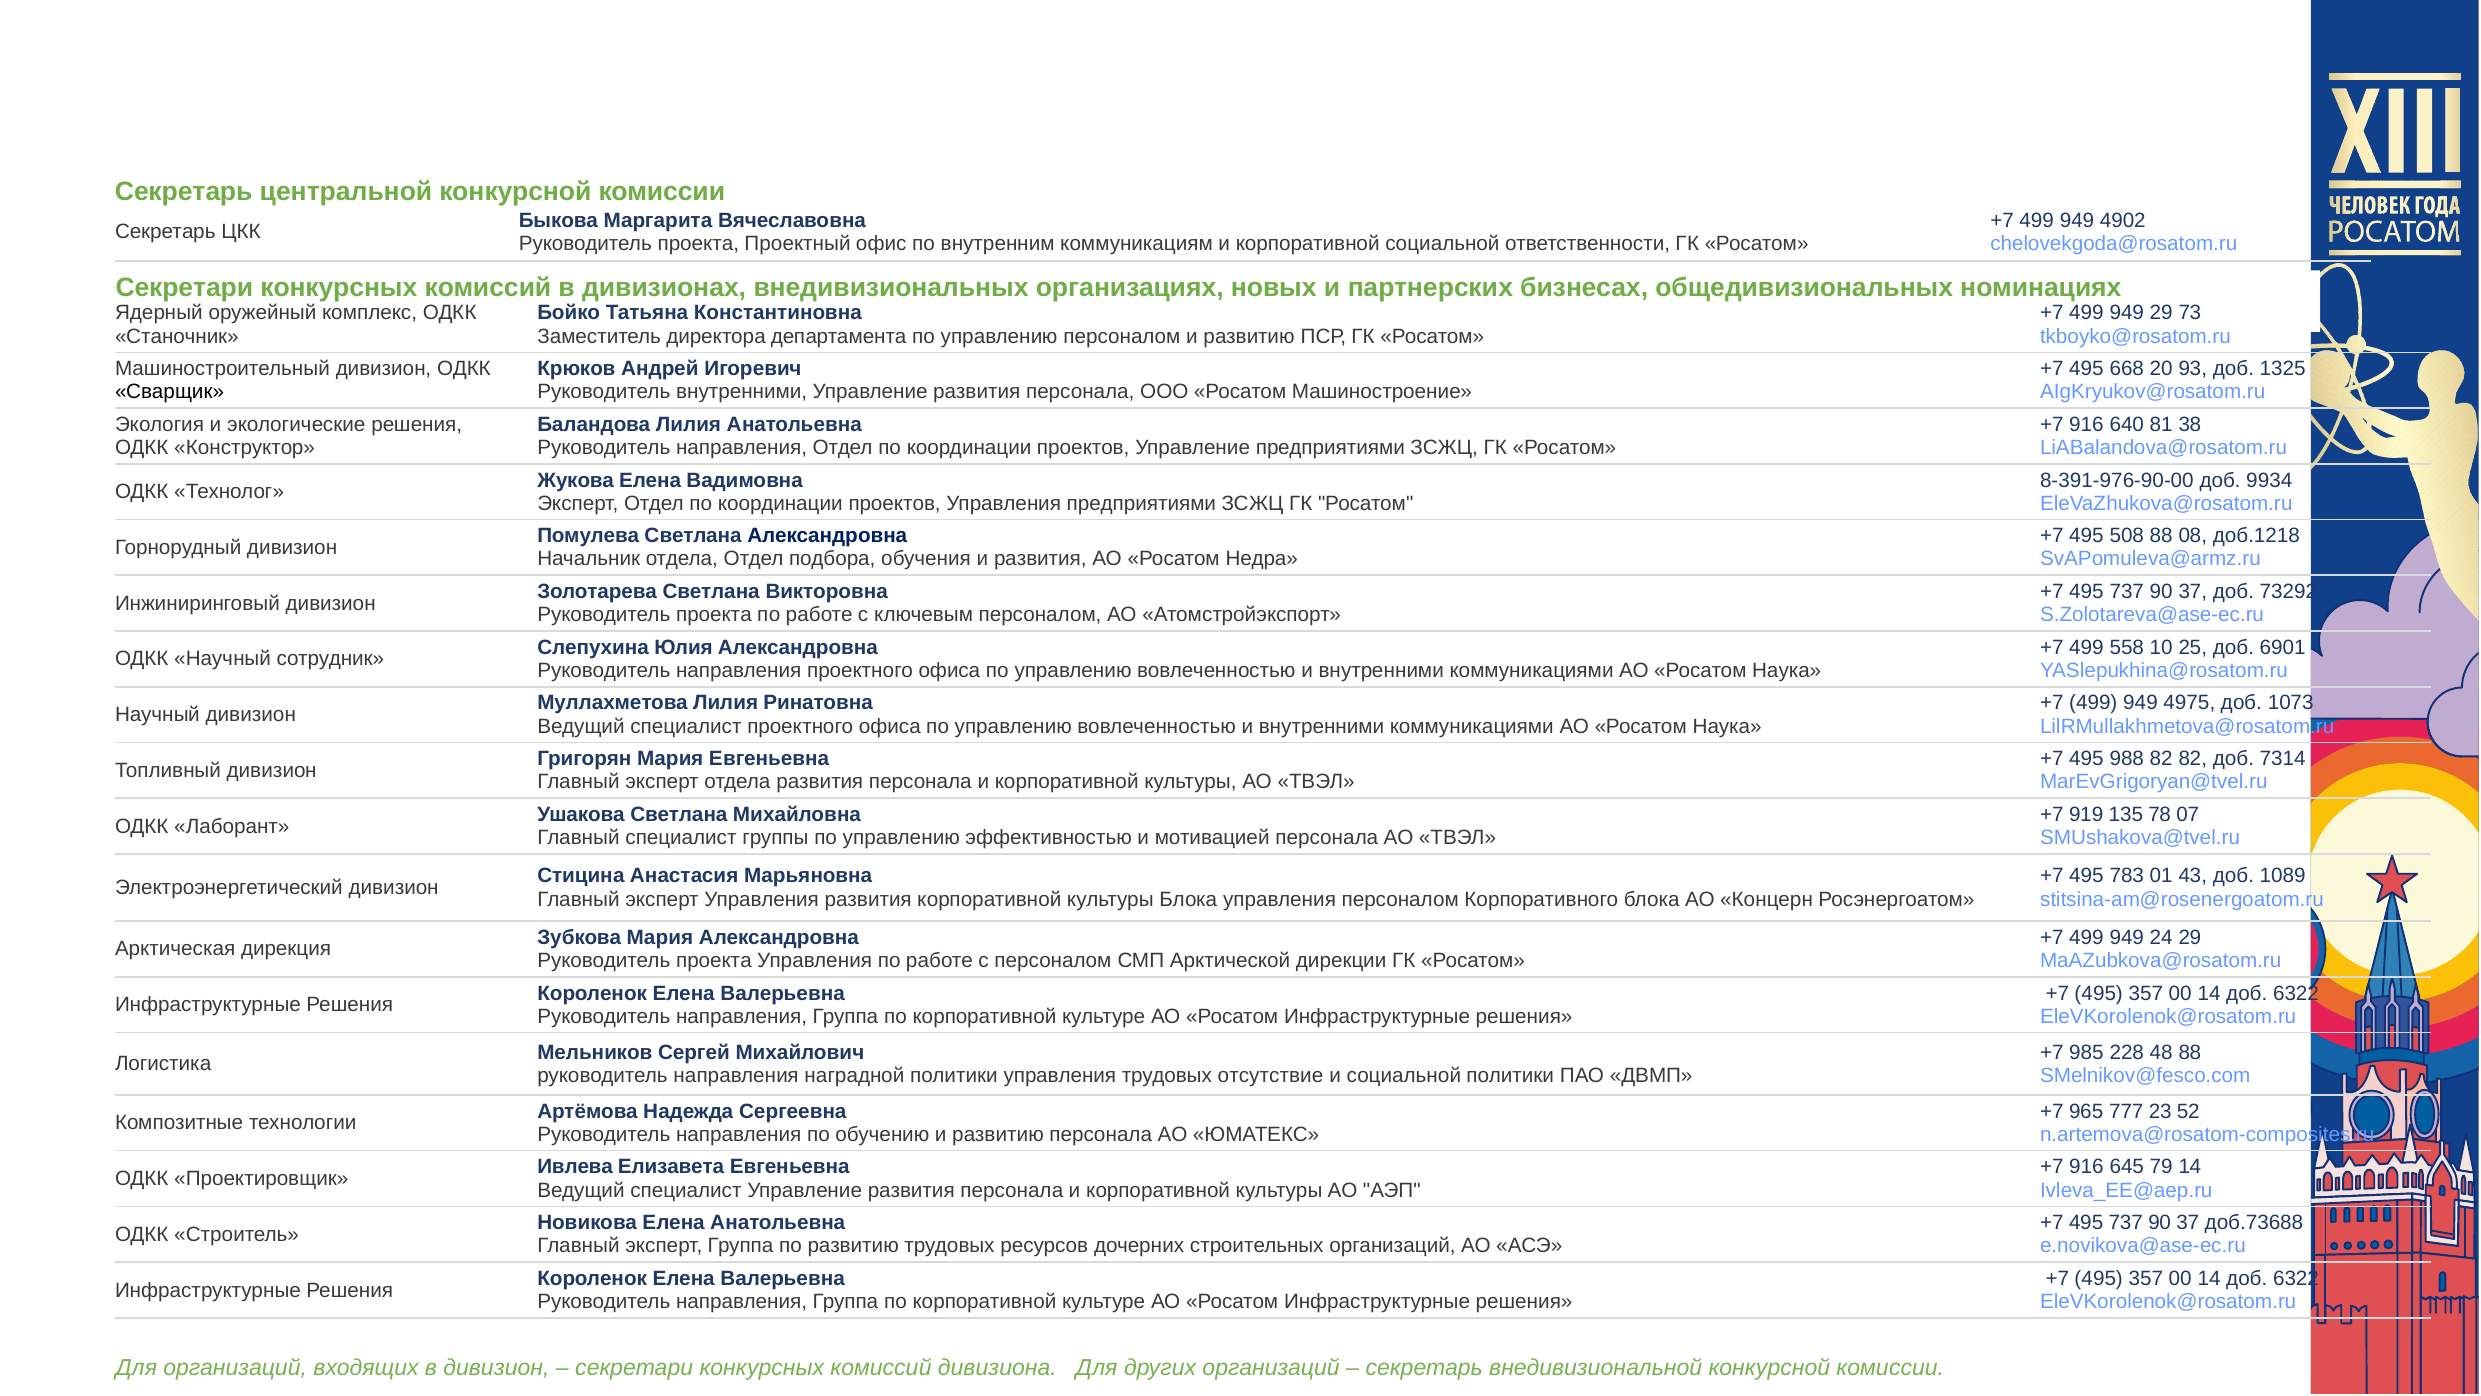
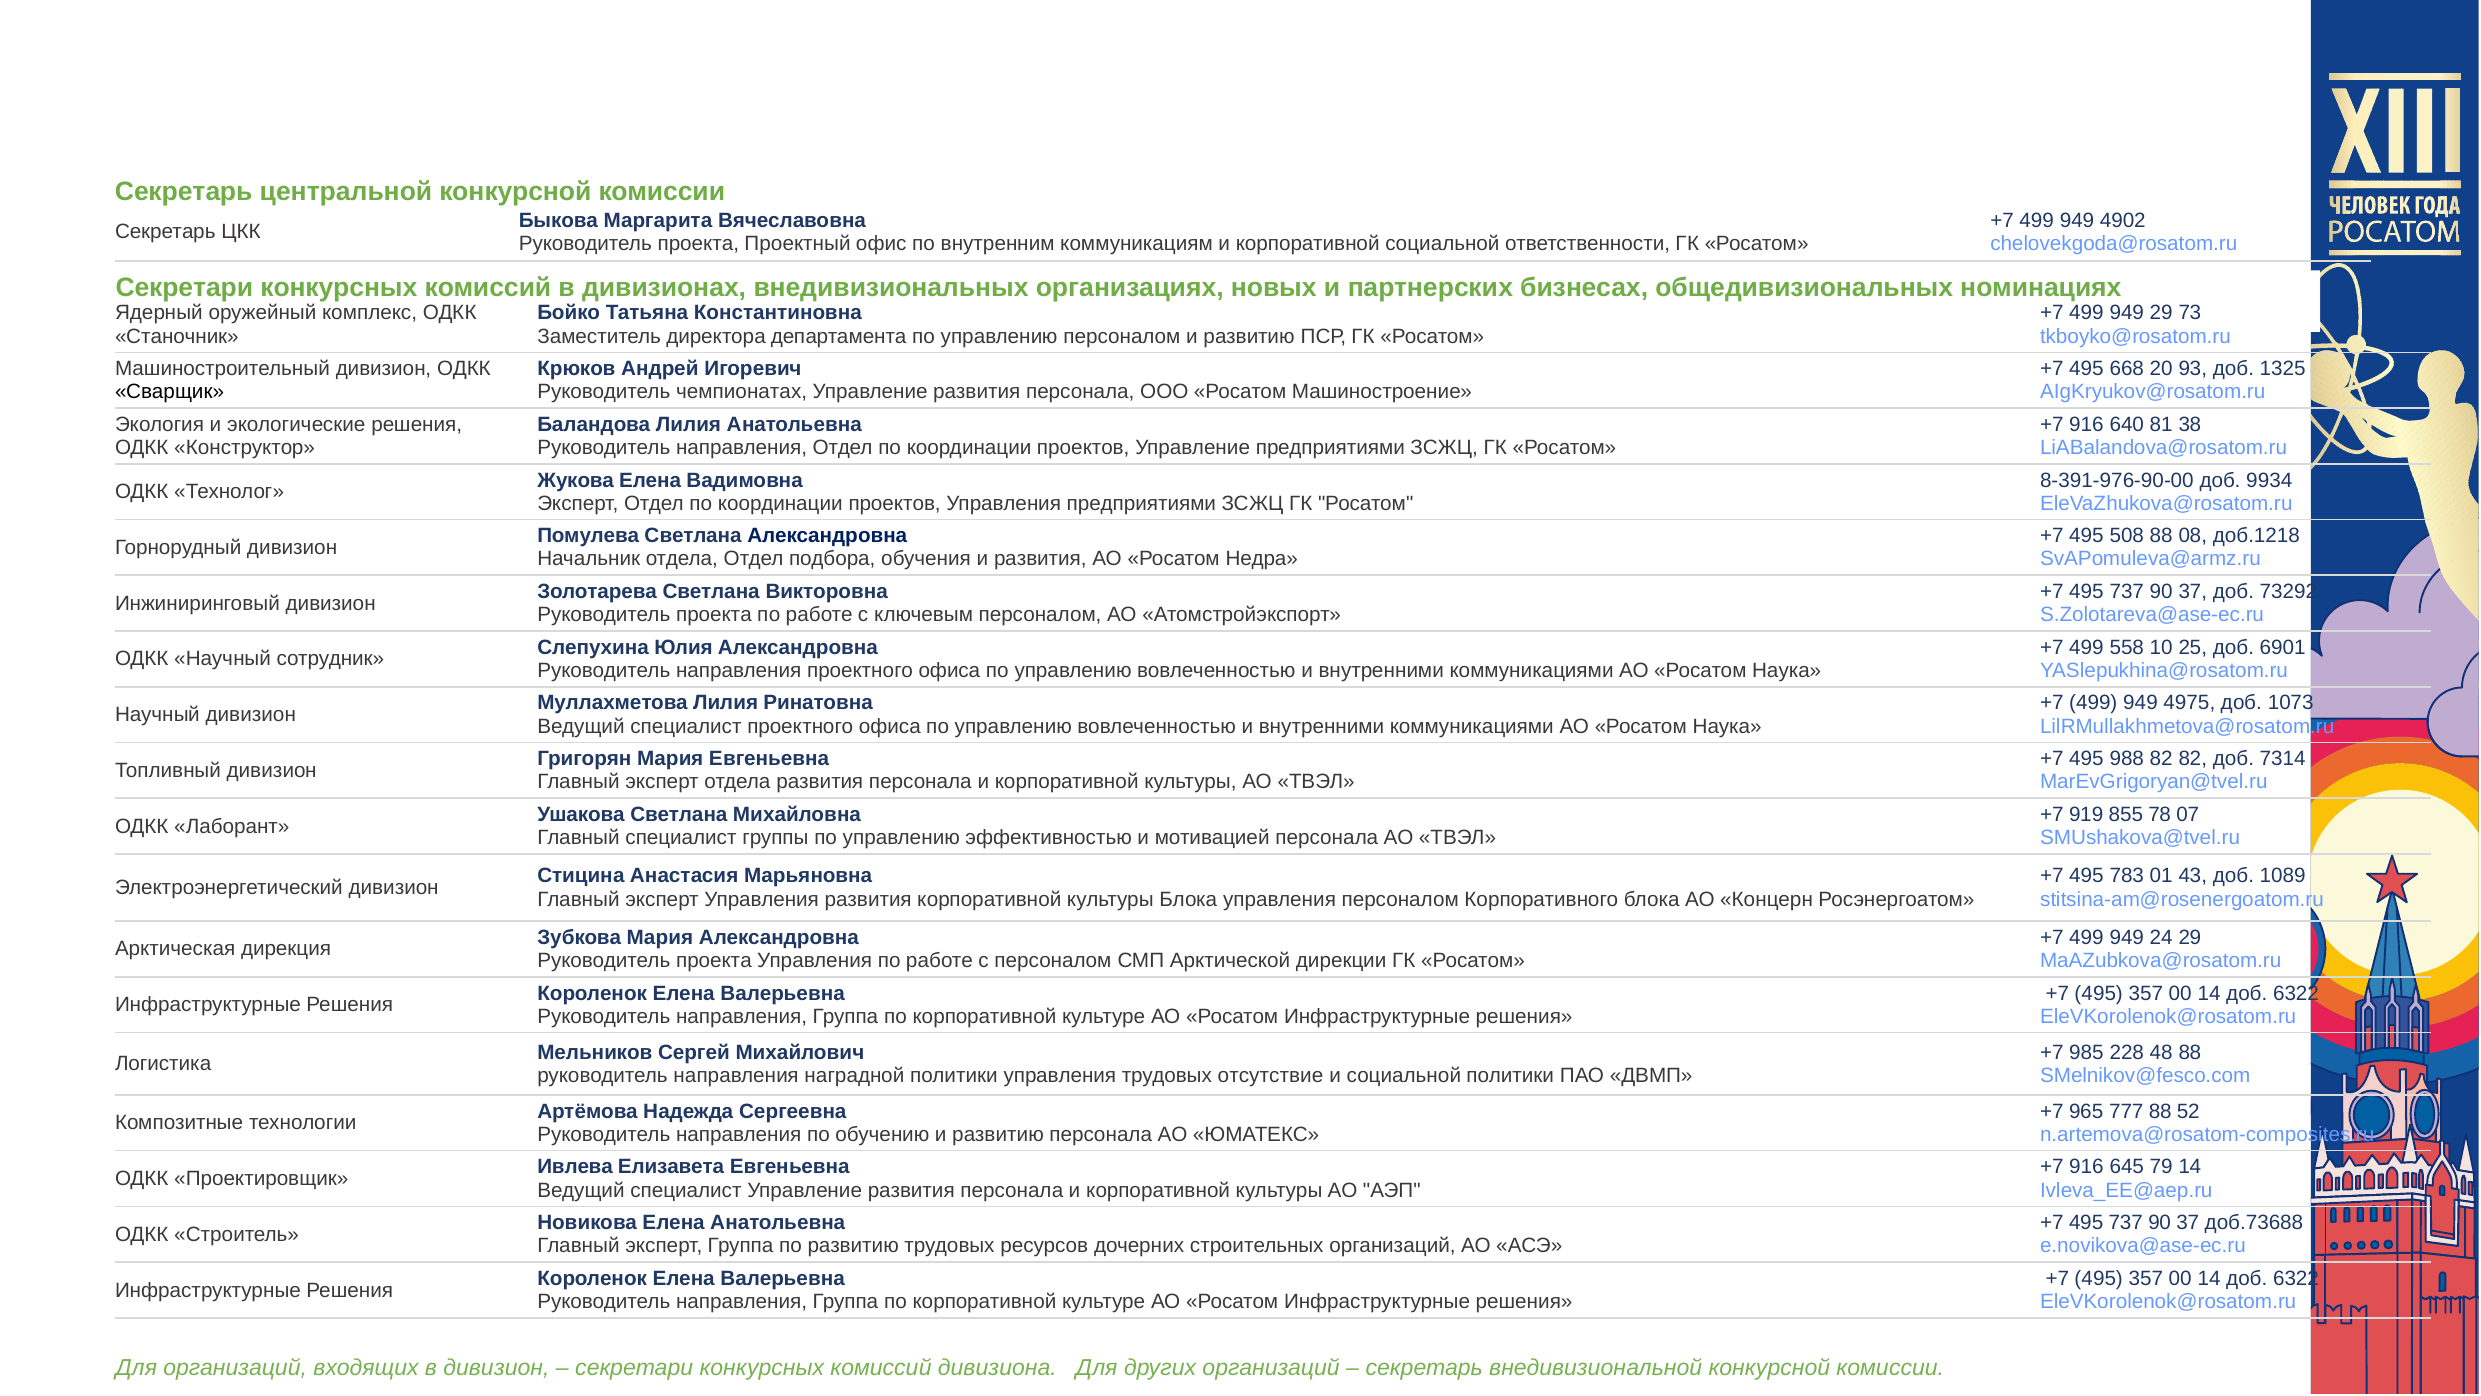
Руководитель внутренними: внутренними -> чемпионатах
135: 135 -> 855
777 23: 23 -> 88
